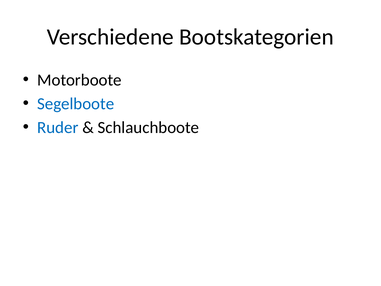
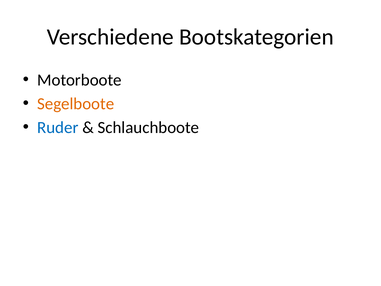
Segelboote colour: blue -> orange
